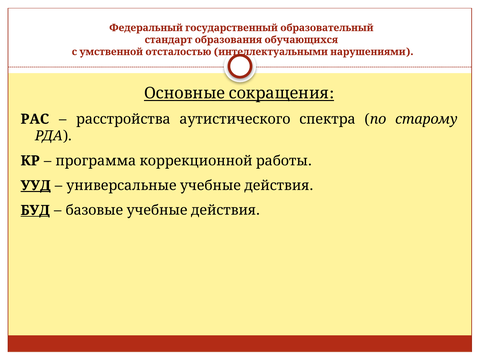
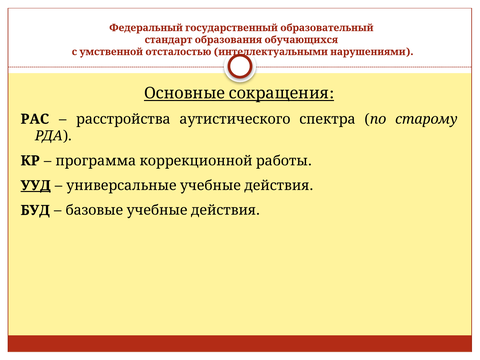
БУД underline: present -> none
